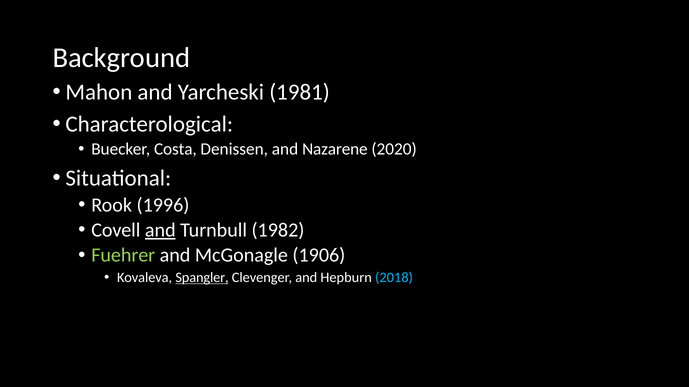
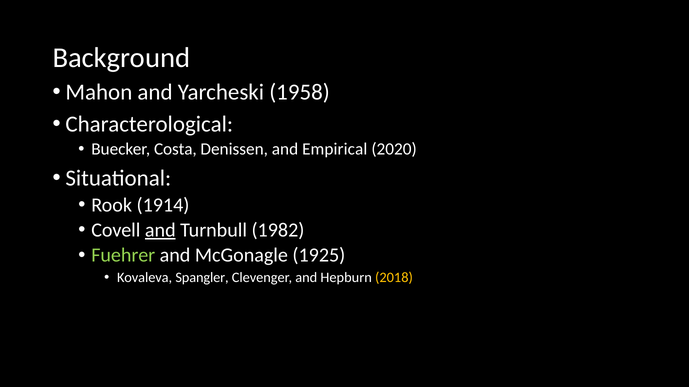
1981: 1981 -> 1958
Nazarene: Nazarene -> Empirical
1996: 1996 -> 1914
1906: 1906 -> 1925
Spangler underline: present -> none
2018 colour: light blue -> yellow
